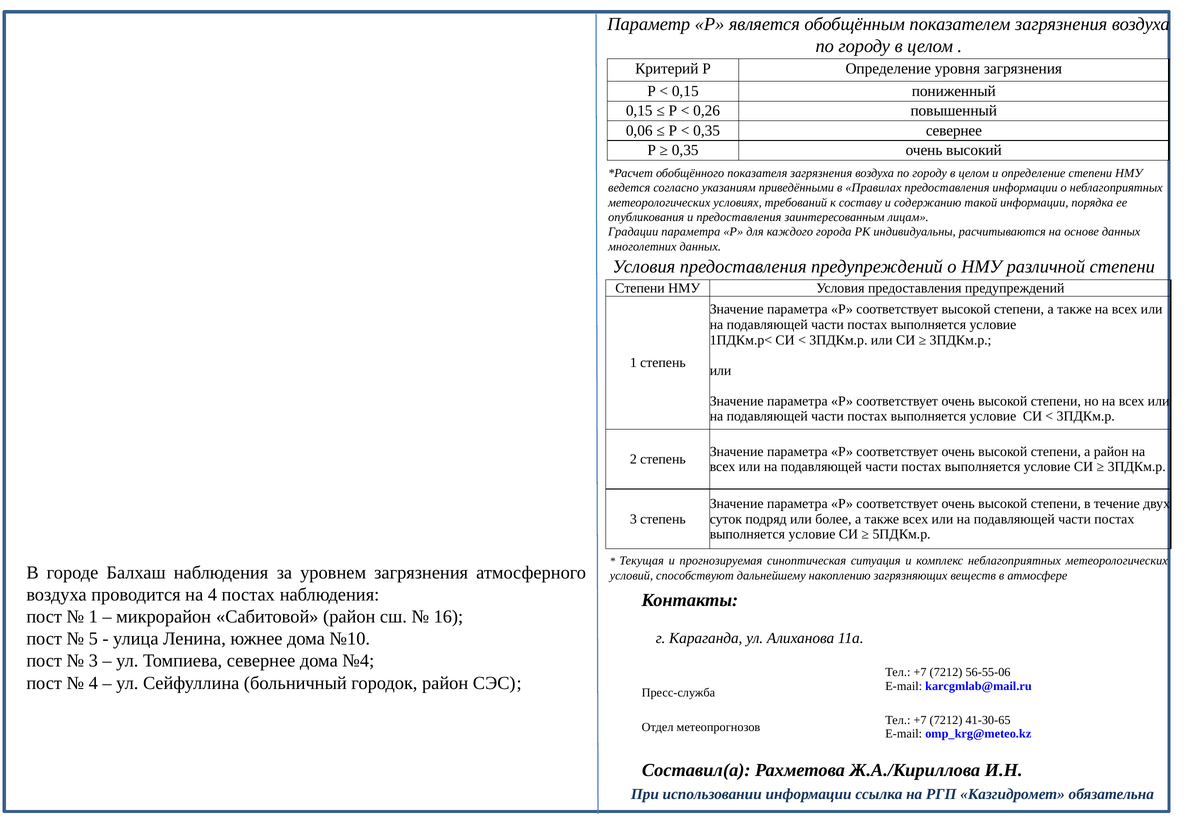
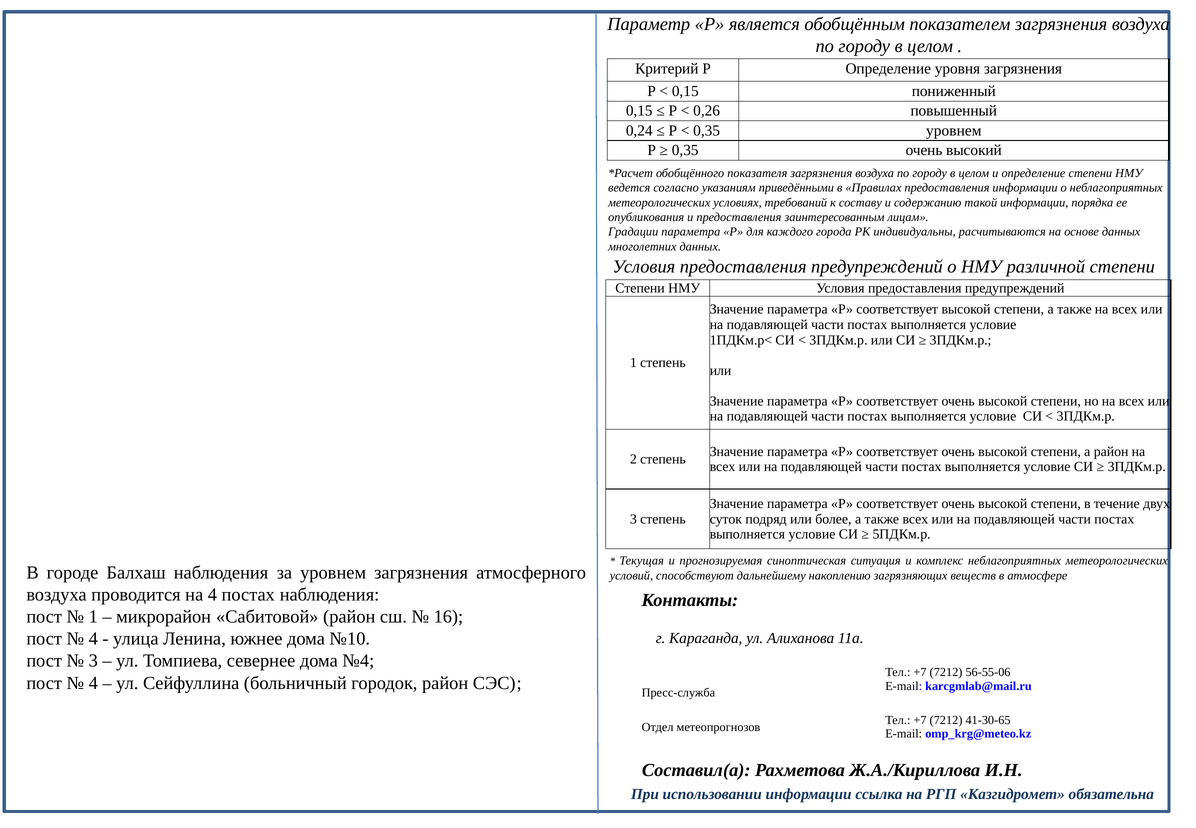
0,06: 0,06 -> 0,24
0,35 севернее: севернее -> уровнем
5 at (93, 639): 5 -> 4
